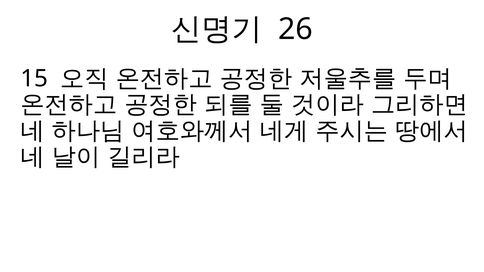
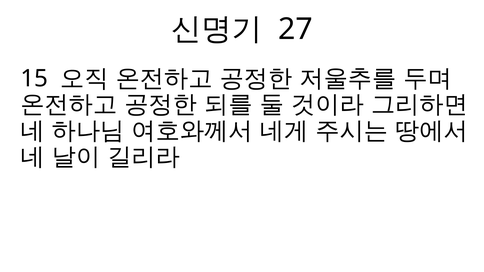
26: 26 -> 27
